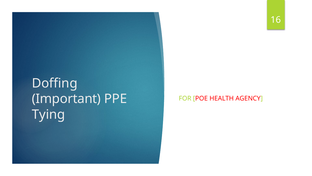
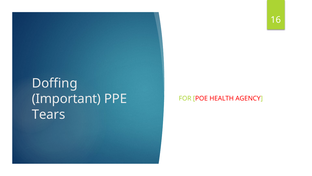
Tying: Tying -> Tears
